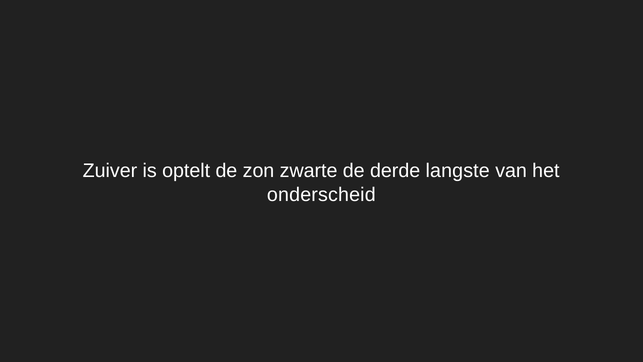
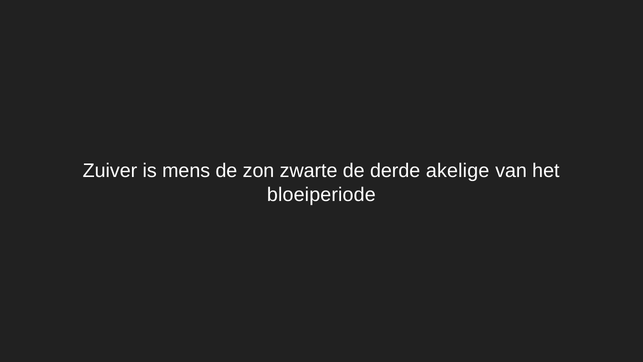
optelt: optelt -> mens
langste: langste -> akelige
onderscheid: onderscheid -> bloeiperiode
